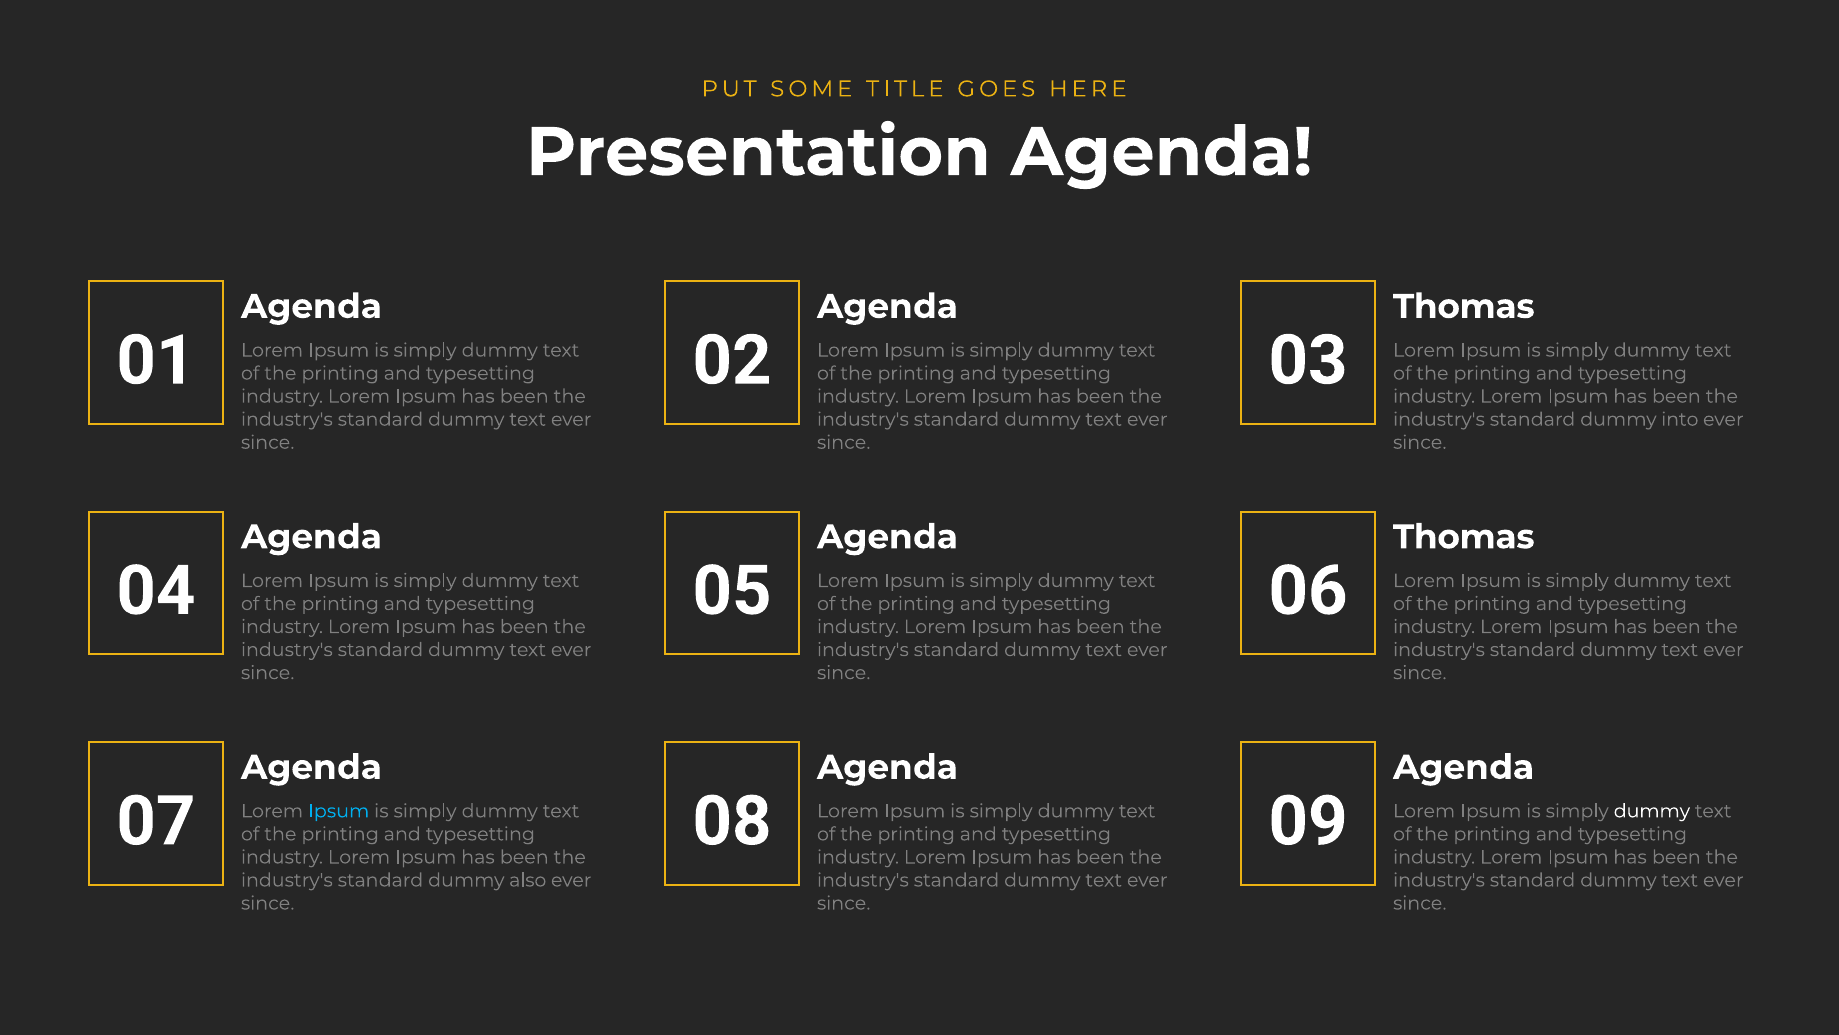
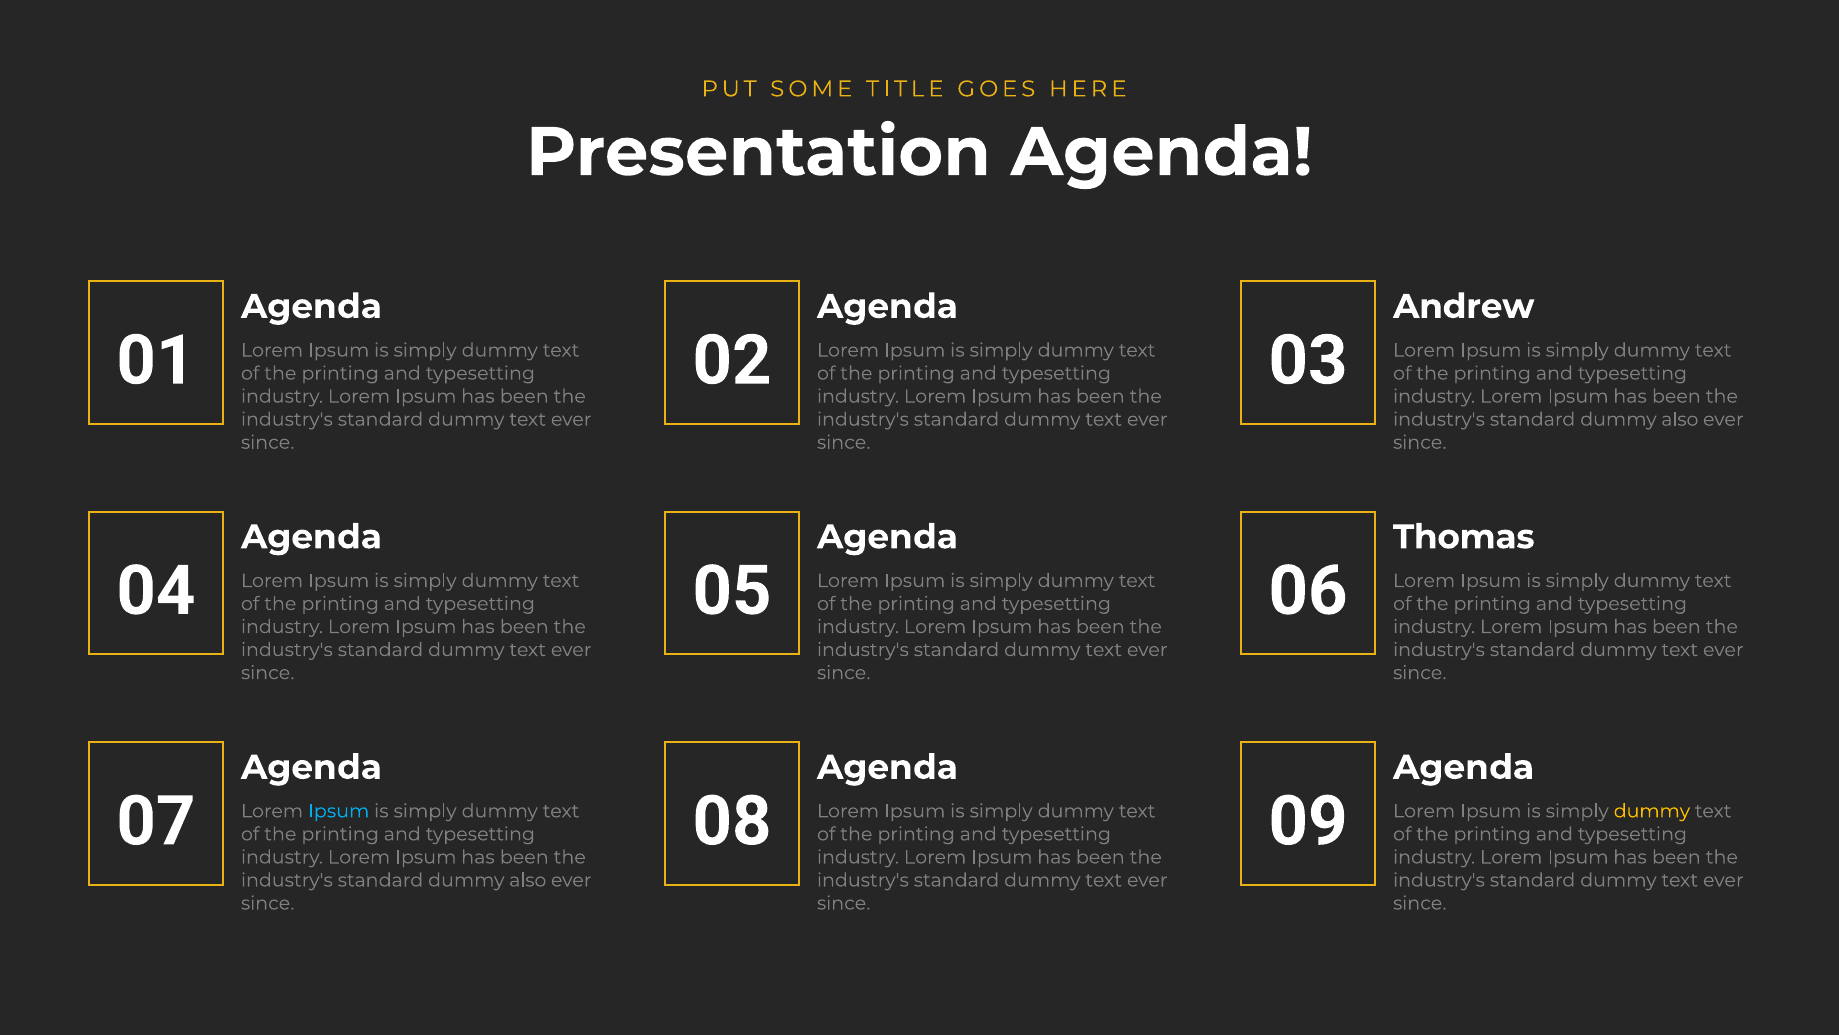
Thomas at (1464, 306): Thomas -> Andrew
into at (1680, 419): into -> also
dummy at (1652, 811) colour: white -> yellow
